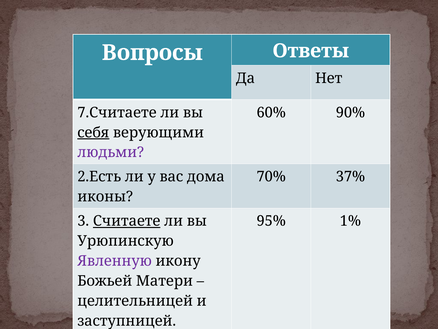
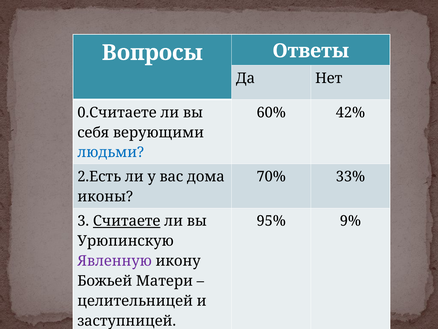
7.Считаете: 7.Считаете -> 0.Считаете
90%: 90% -> 42%
себя underline: present -> none
людьми colour: purple -> blue
37%: 37% -> 33%
1%: 1% -> 9%
